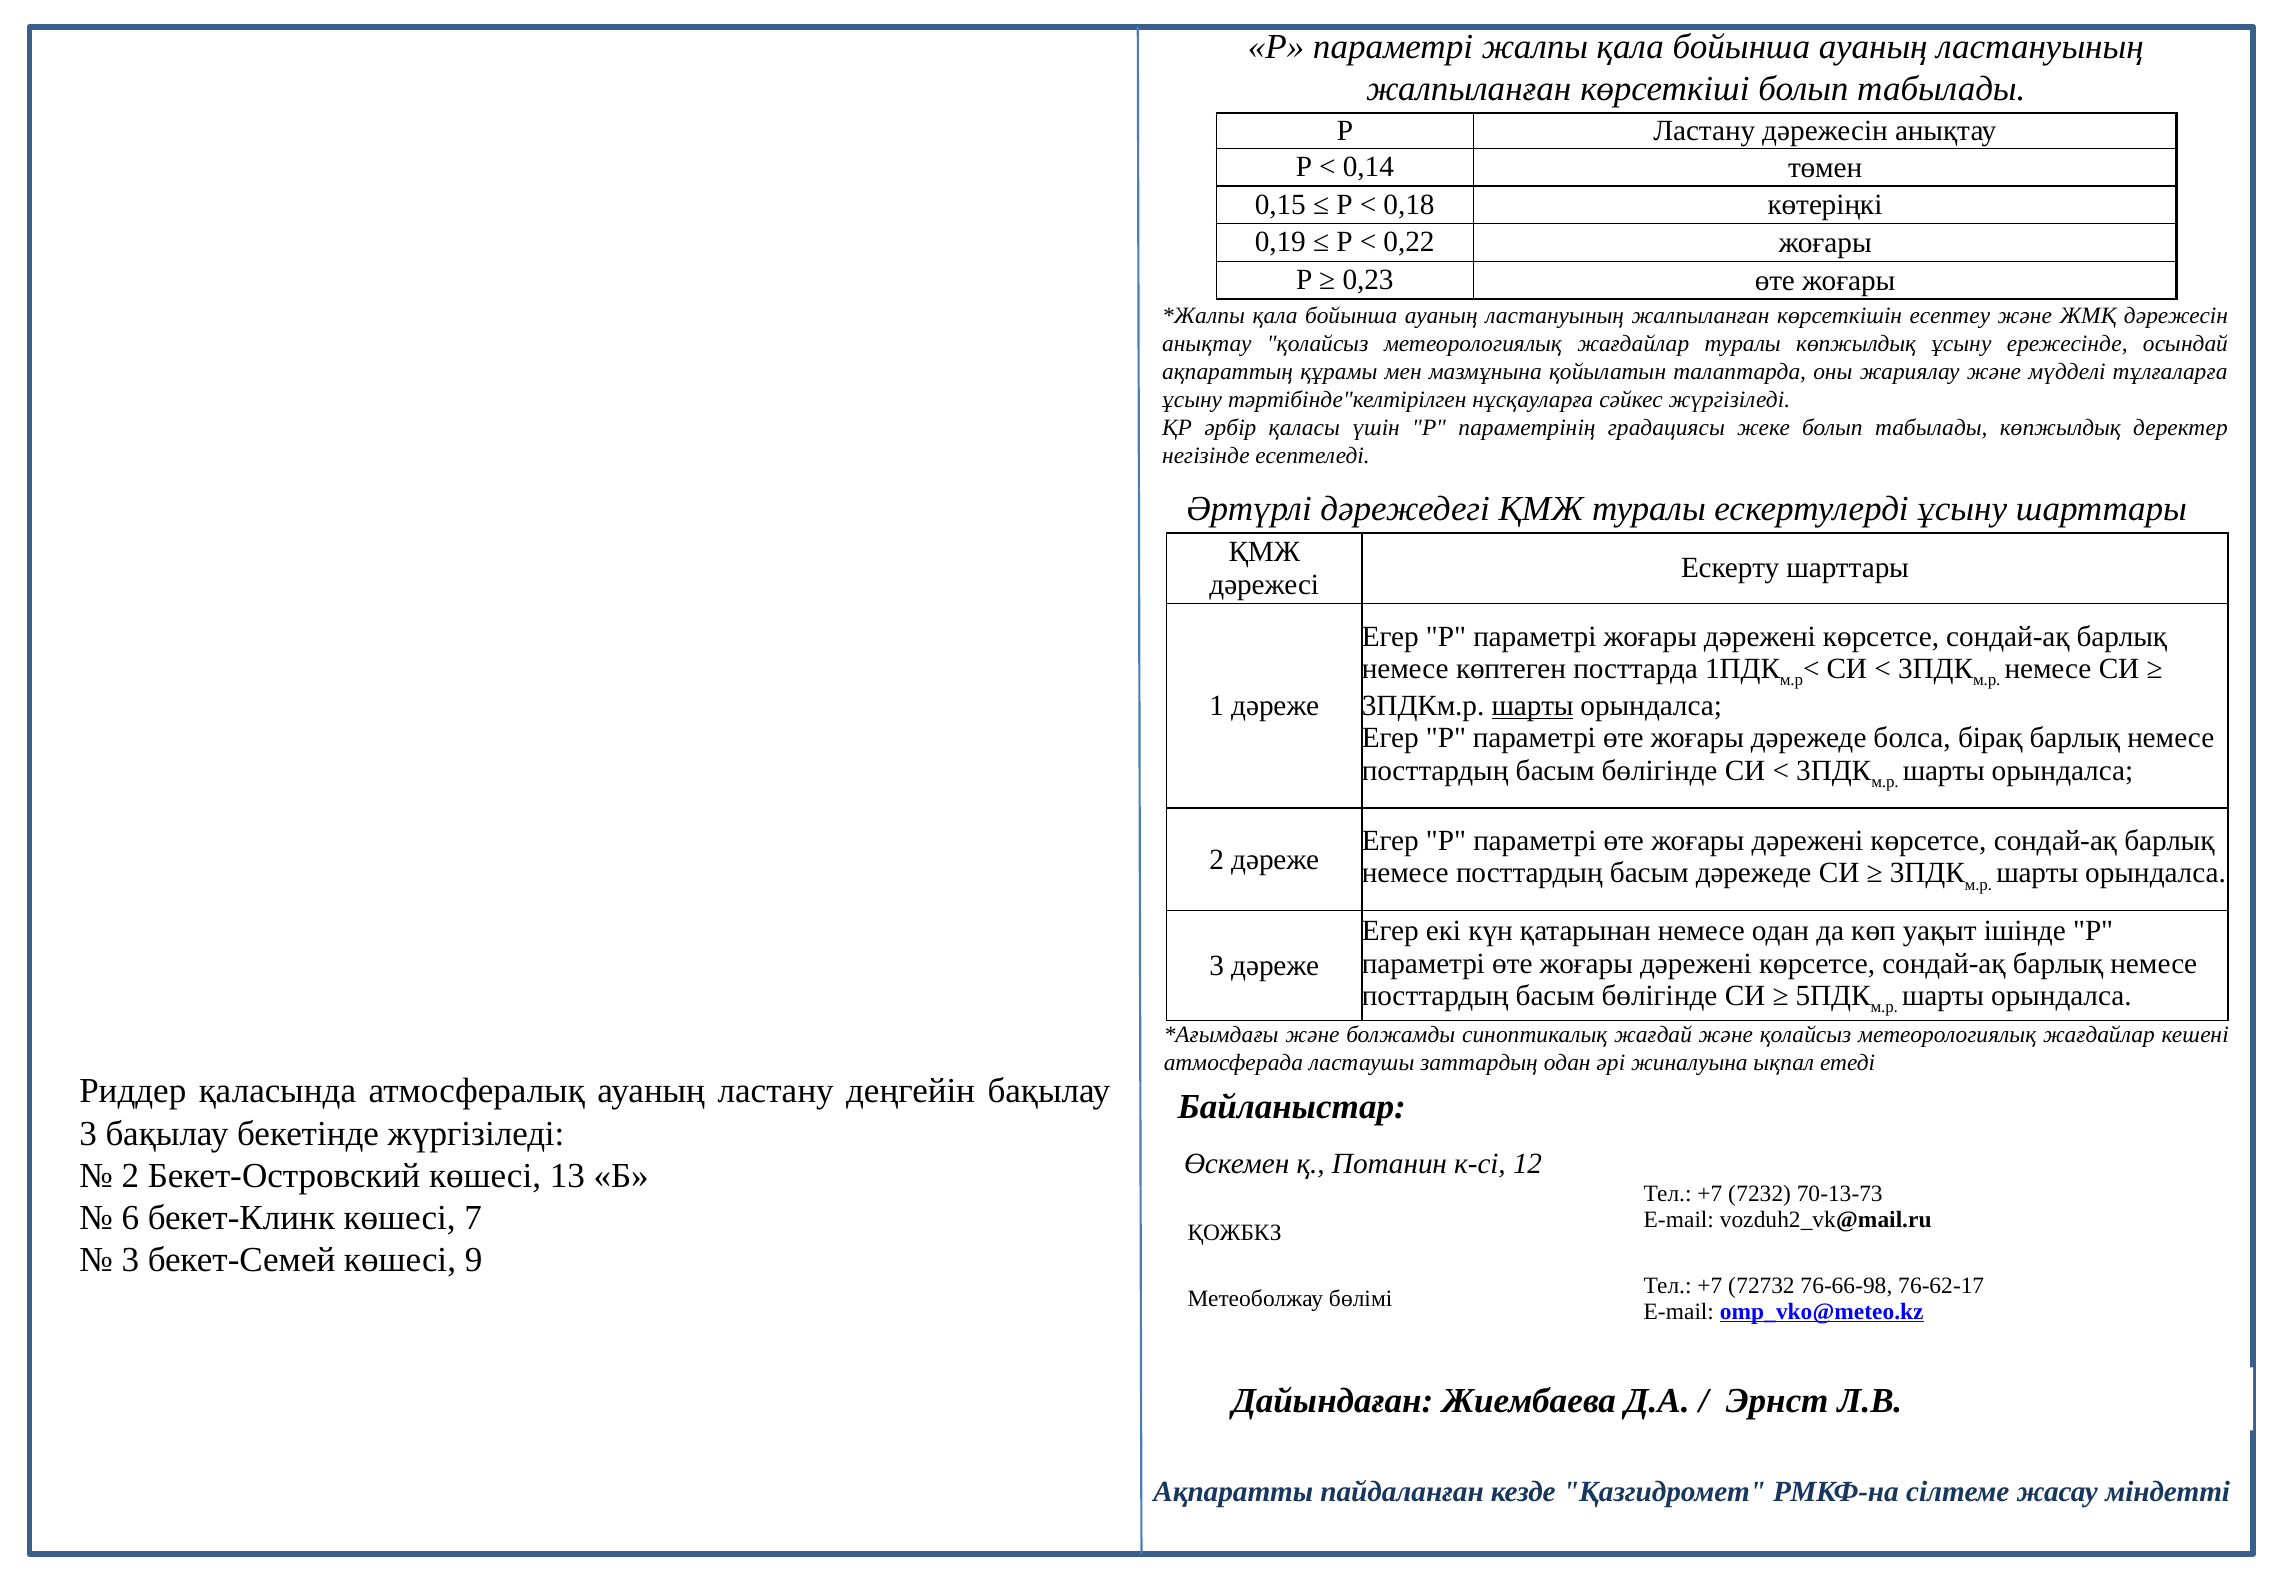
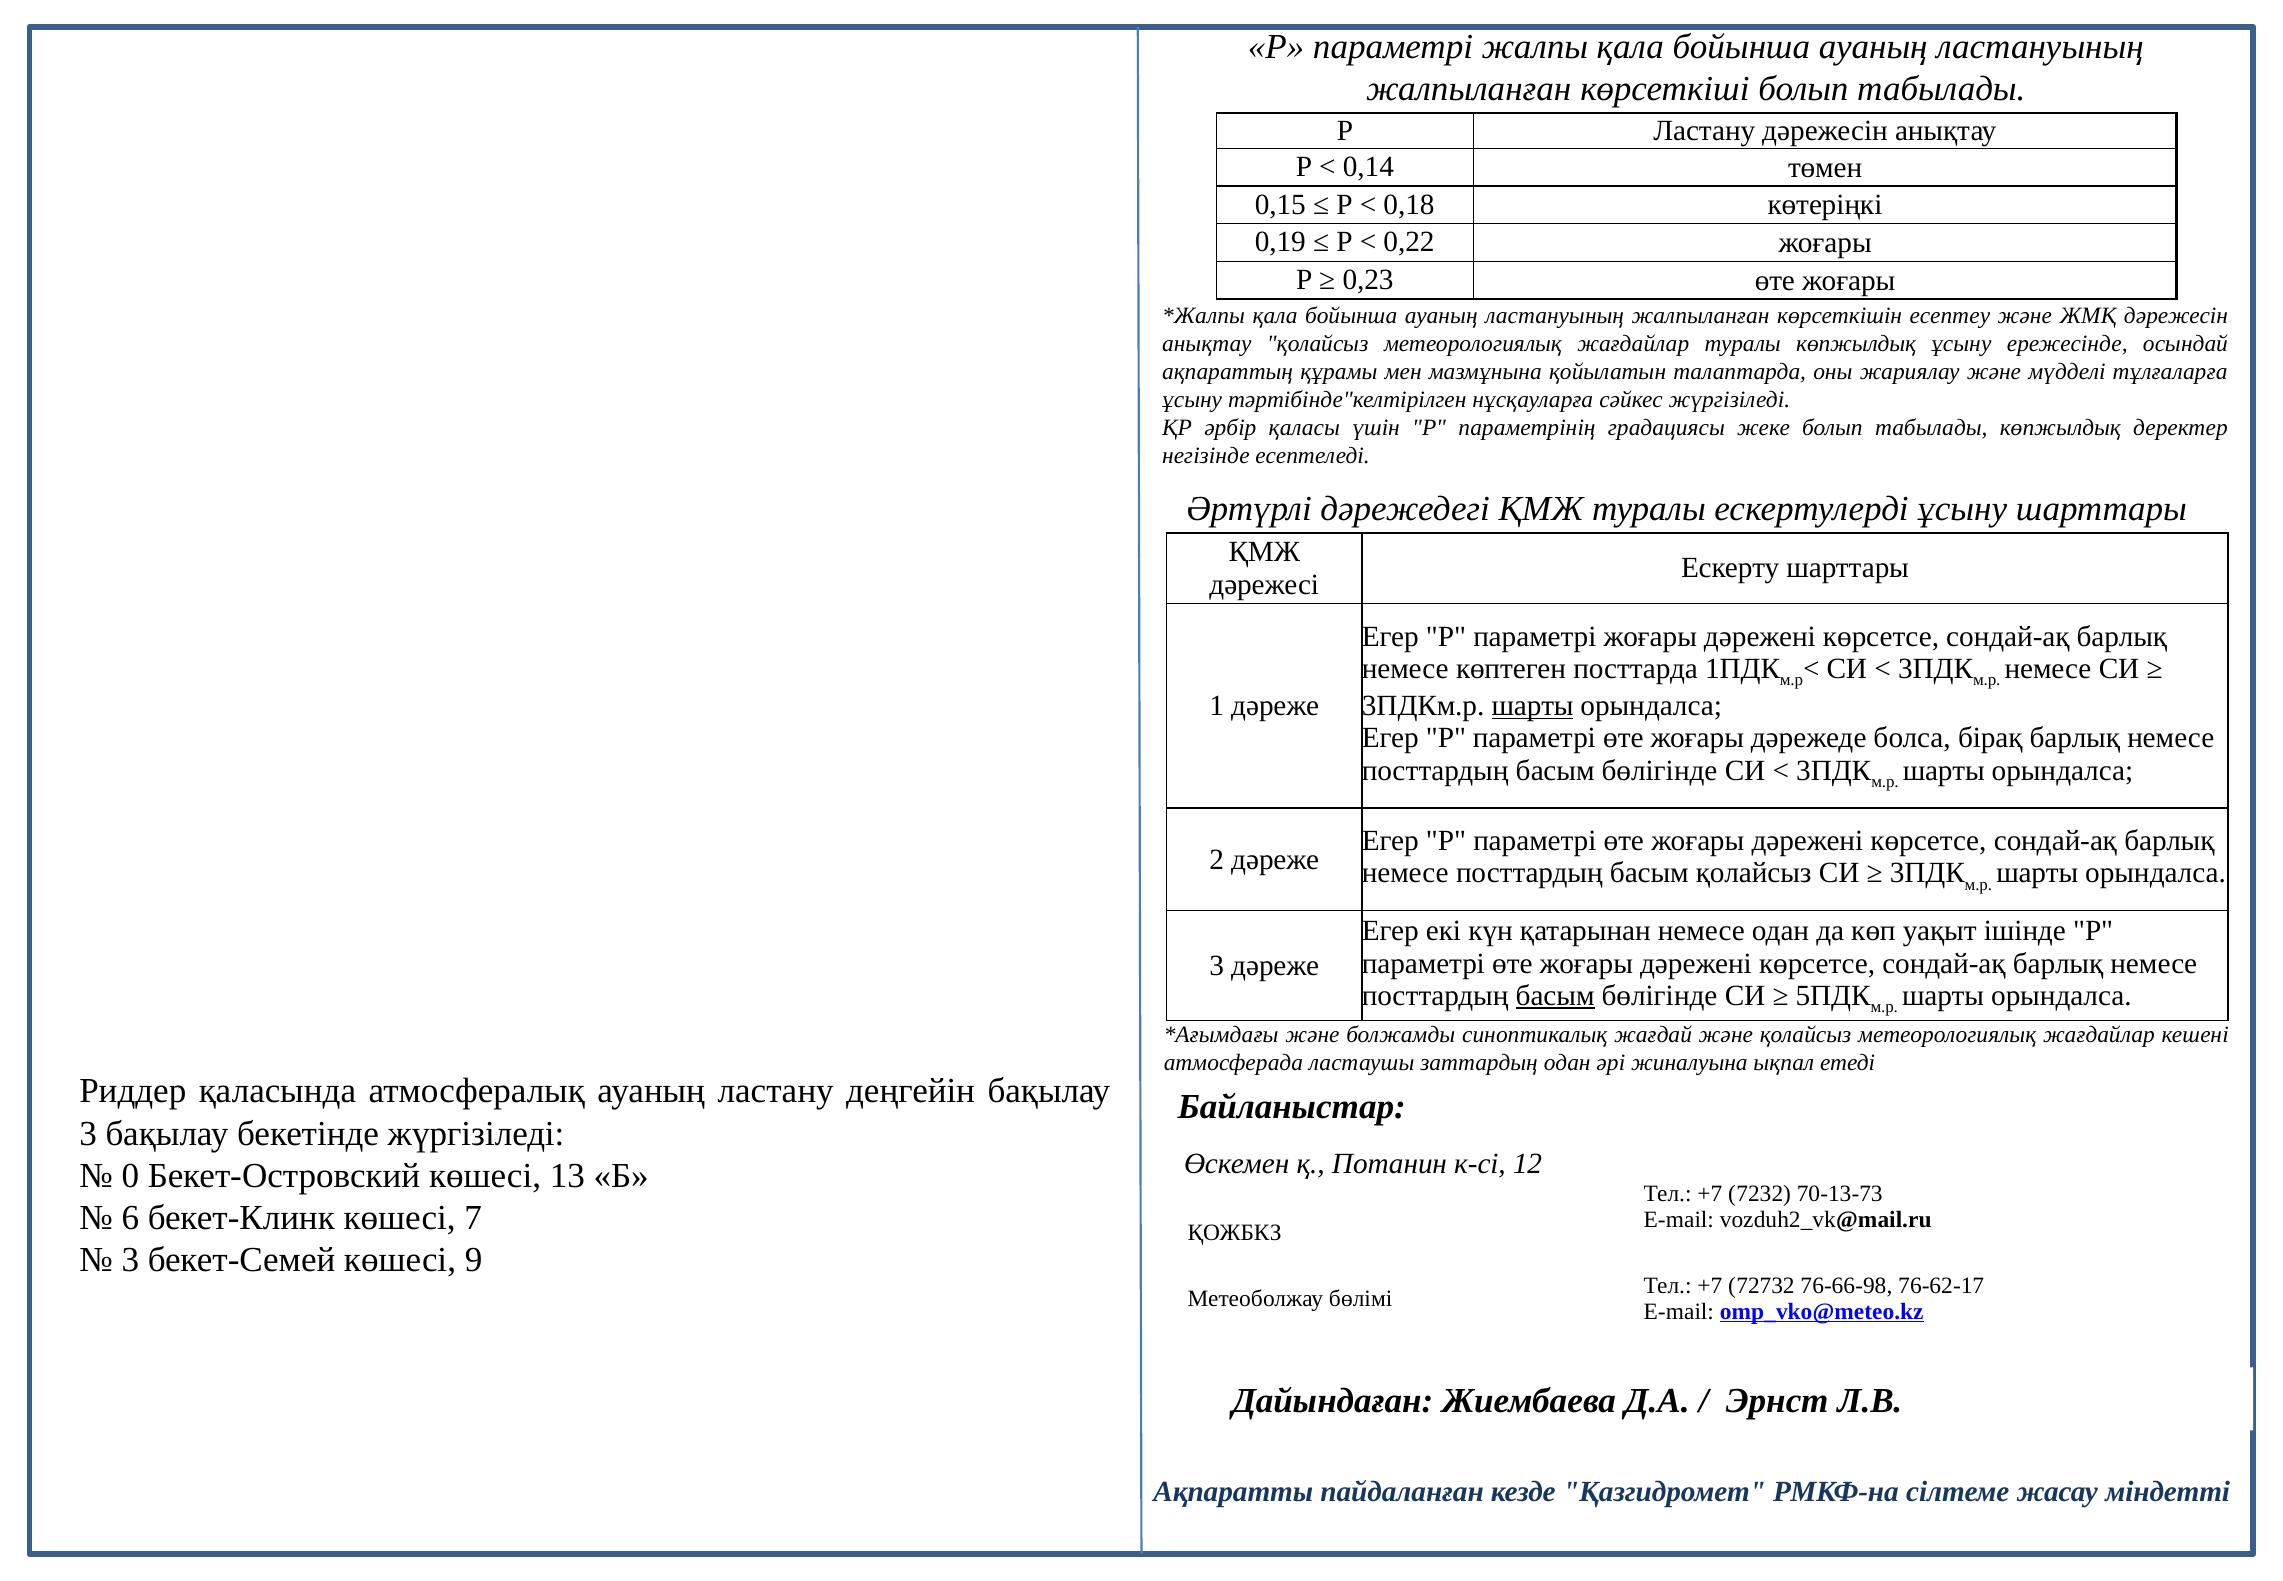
басым дәрежеде: дәрежеде -> қолайсыз
басым at (1555, 995) underline: none -> present
2 at (130, 1175): 2 -> 0
